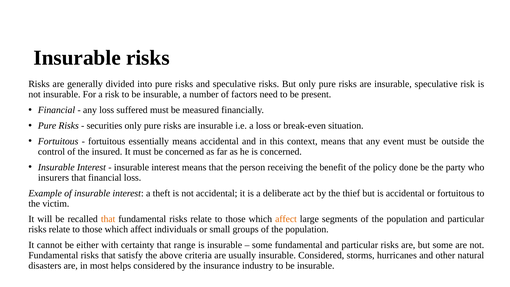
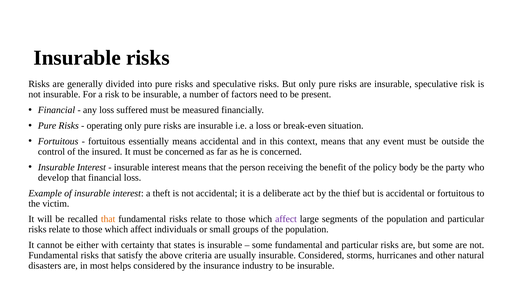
securities: securities -> operating
done: done -> body
insurers: insurers -> develop
affect at (286, 219) colour: orange -> purple
range: range -> states
